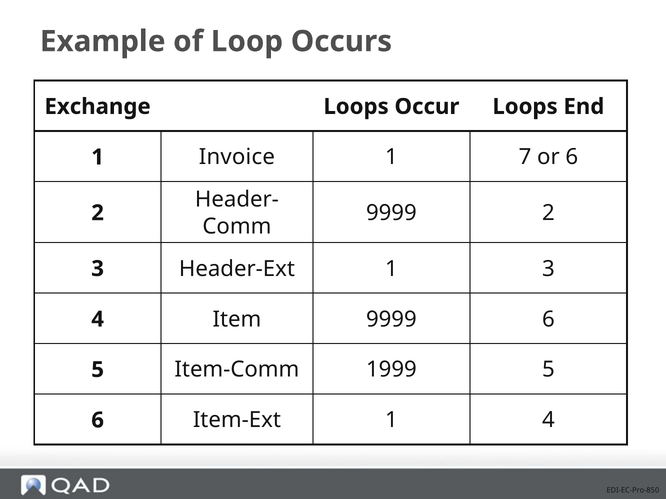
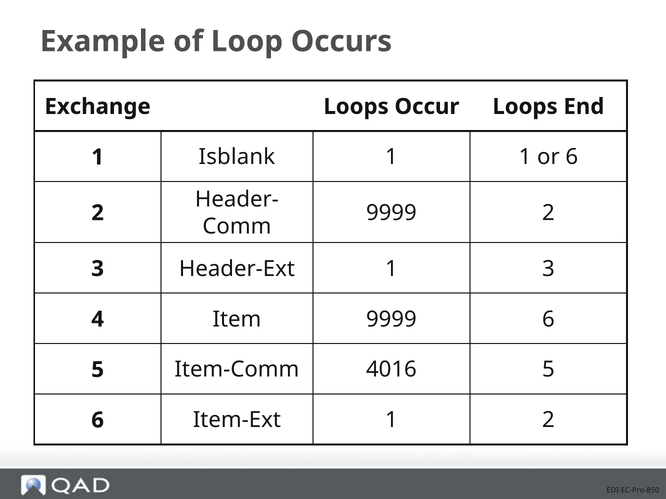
Invoice: Invoice -> Isblank
1 7: 7 -> 1
1999: 1999 -> 4016
1 4: 4 -> 2
